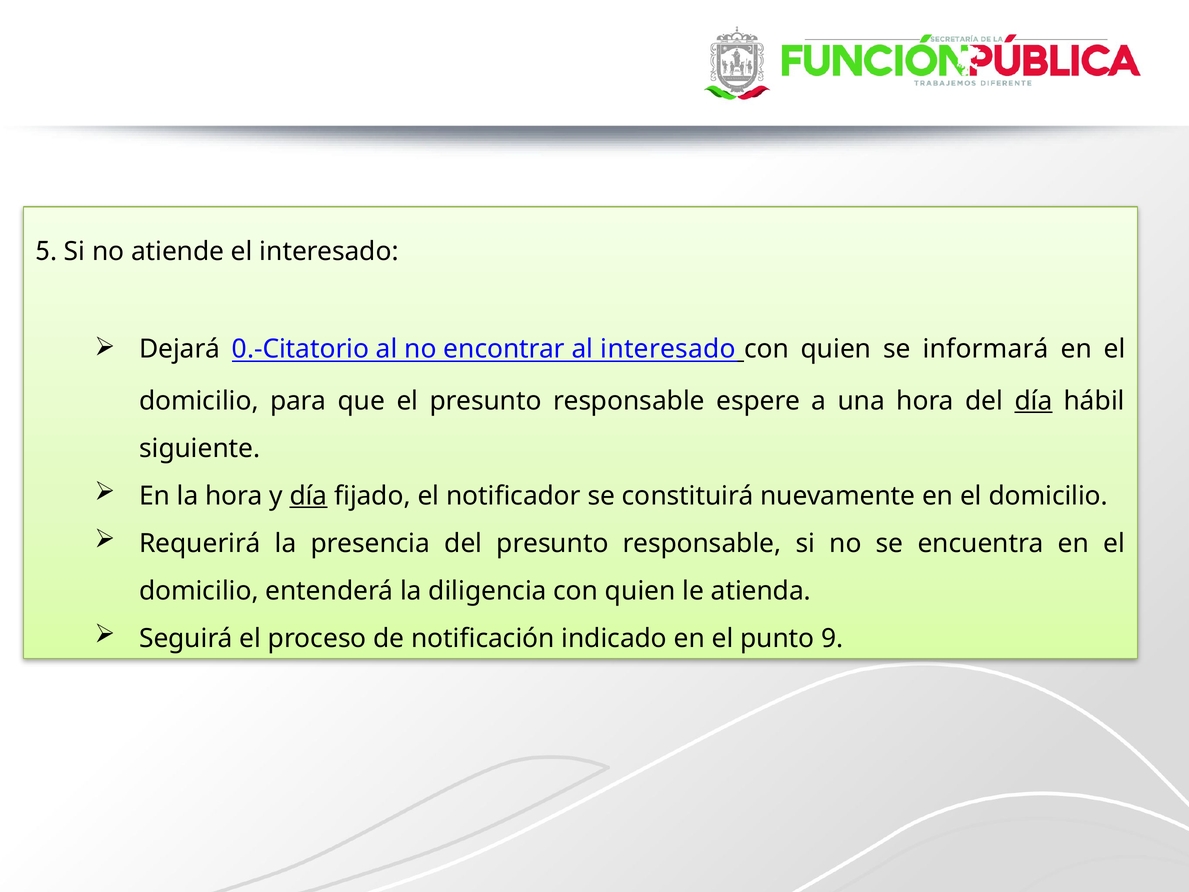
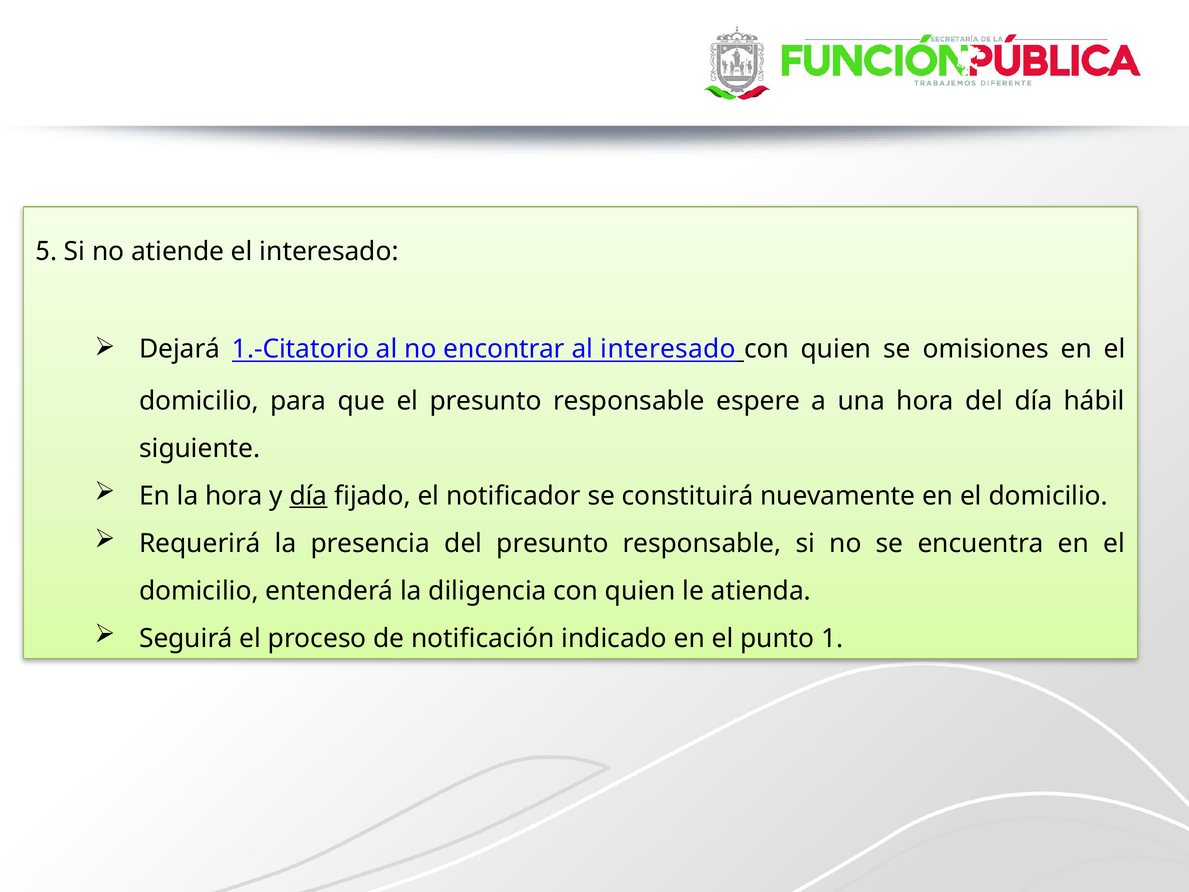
0.-Citatorio: 0.-Citatorio -> 1.-Citatorio
informará: informará -> omisiones
día at (1033, 401) underline: present -> none
9: 9 -> 1
